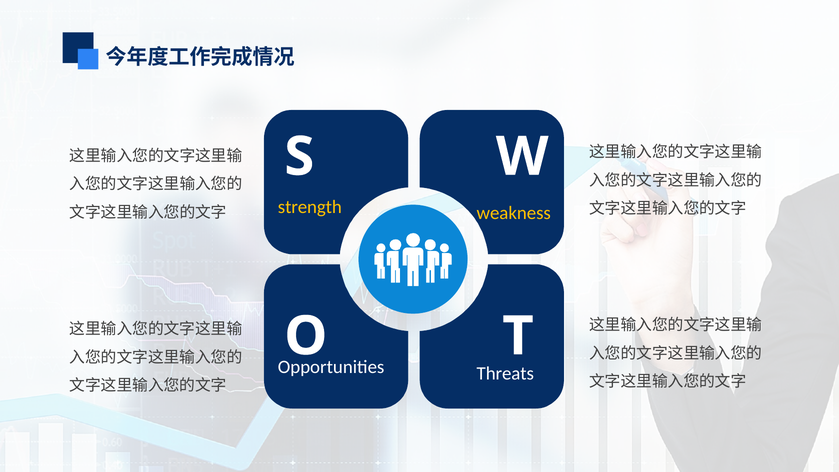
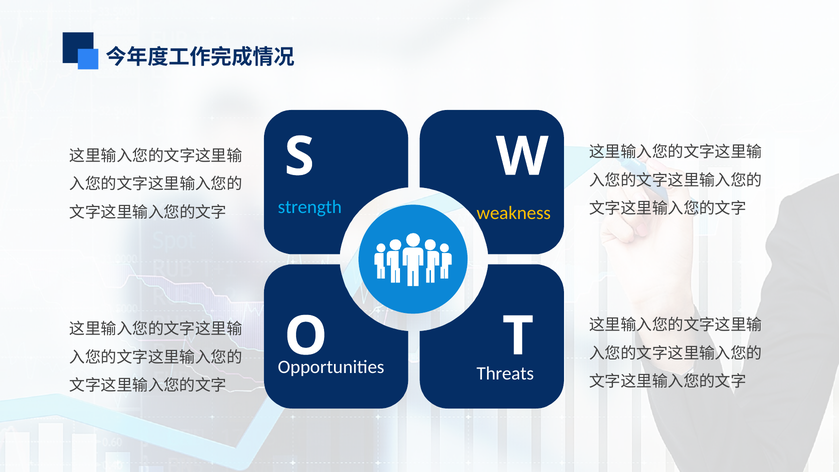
strength colour: yellow -> light blue
